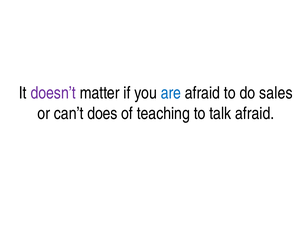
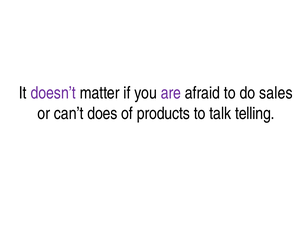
are colour: blue -> purple
teaching: teaching -> products
talk afraid: afraid -> telling
